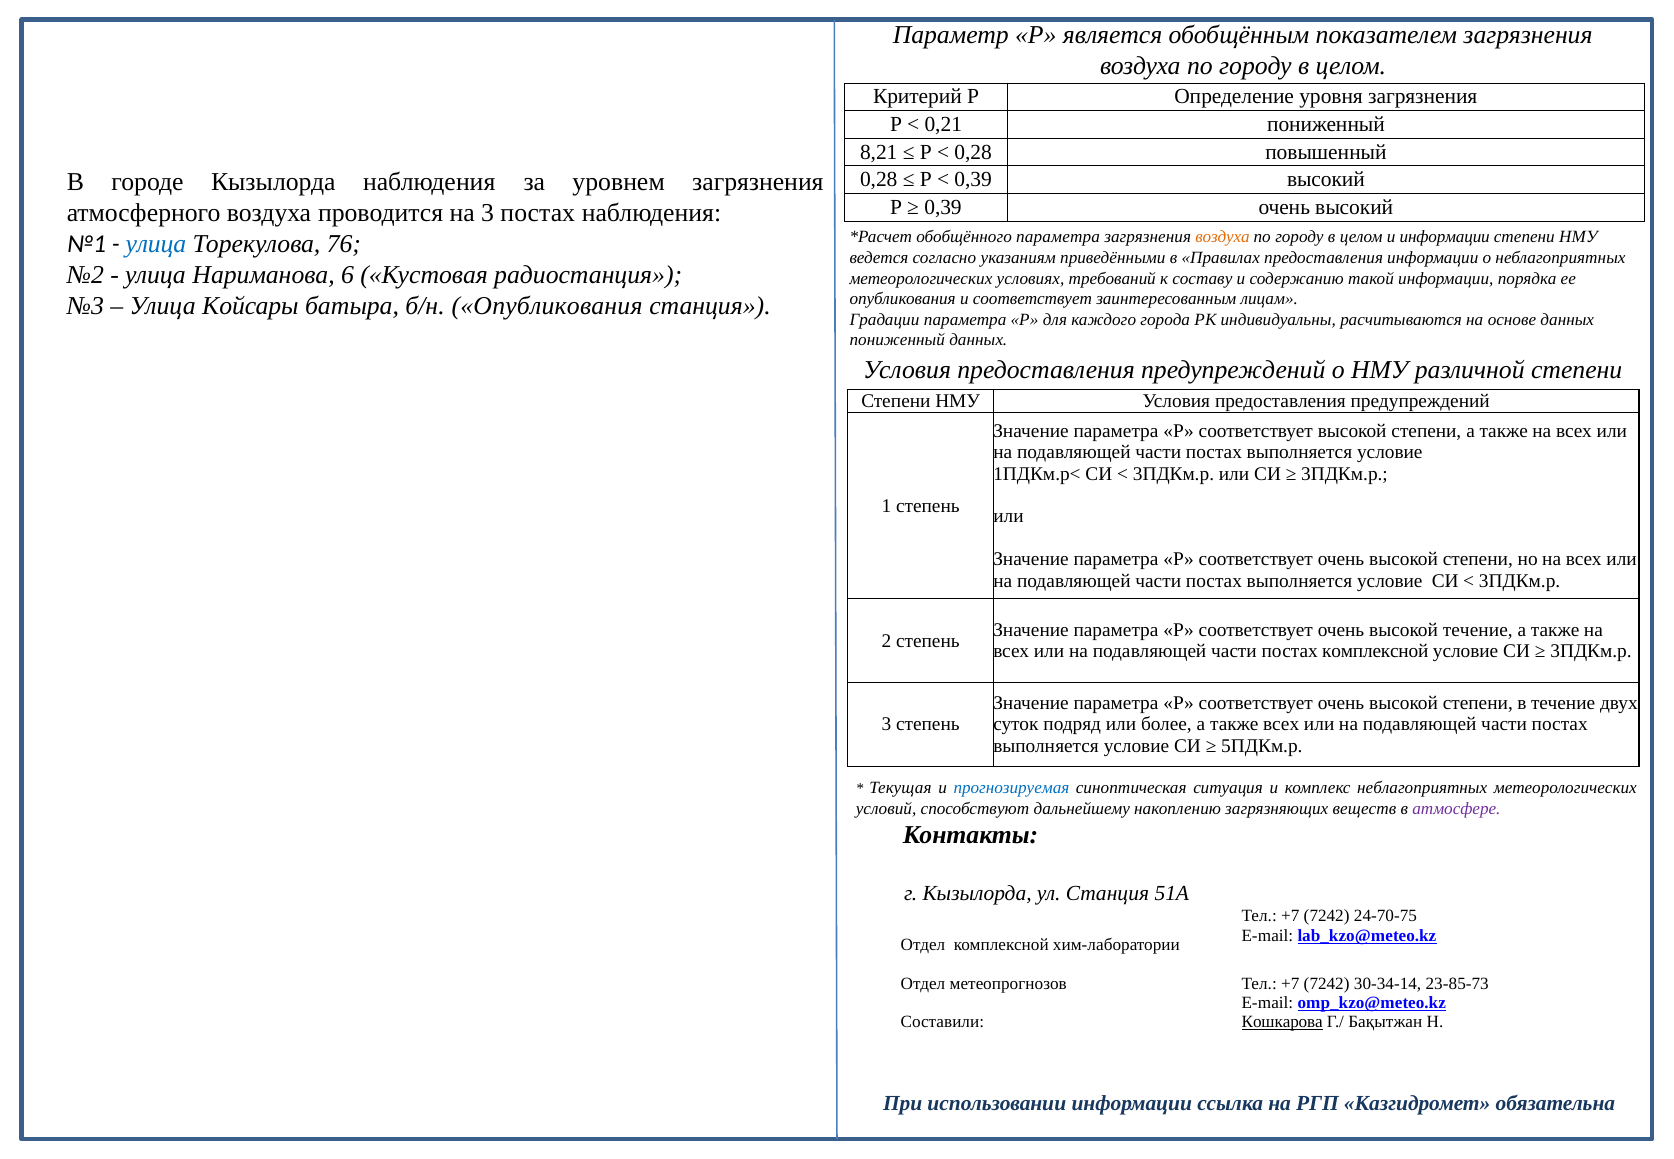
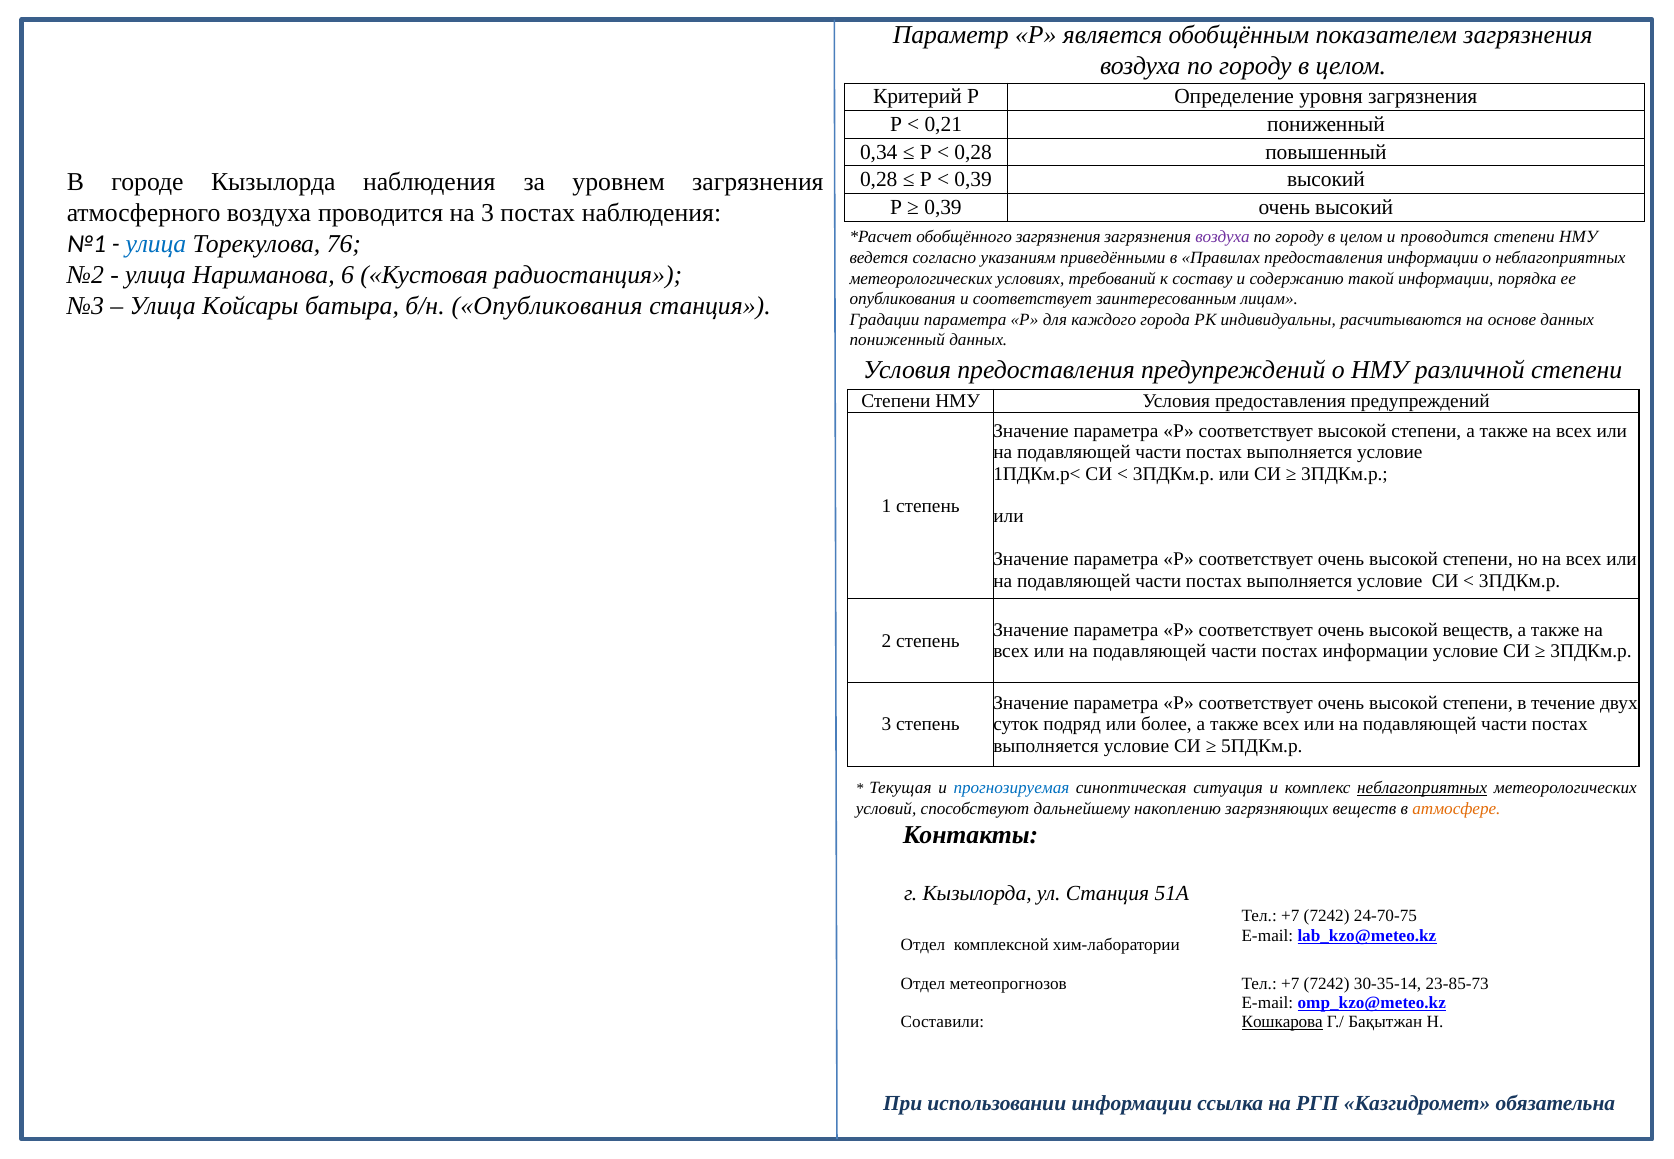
8,21: 8,21 -> 0,34
обобщённого параметра: параметра -> загрязнения
воздуха at (1222, 237) colour: orange -> purple
и информации: информации -> проводится
высокой течение: течение -> веществ
постах комплексной: комплексной -> информации
неблагоприятных at (1422, 788) underline: none -> present
атмосфере colour: purple -> orange
30-34-14: 30-34-14 -> 30-35-14
